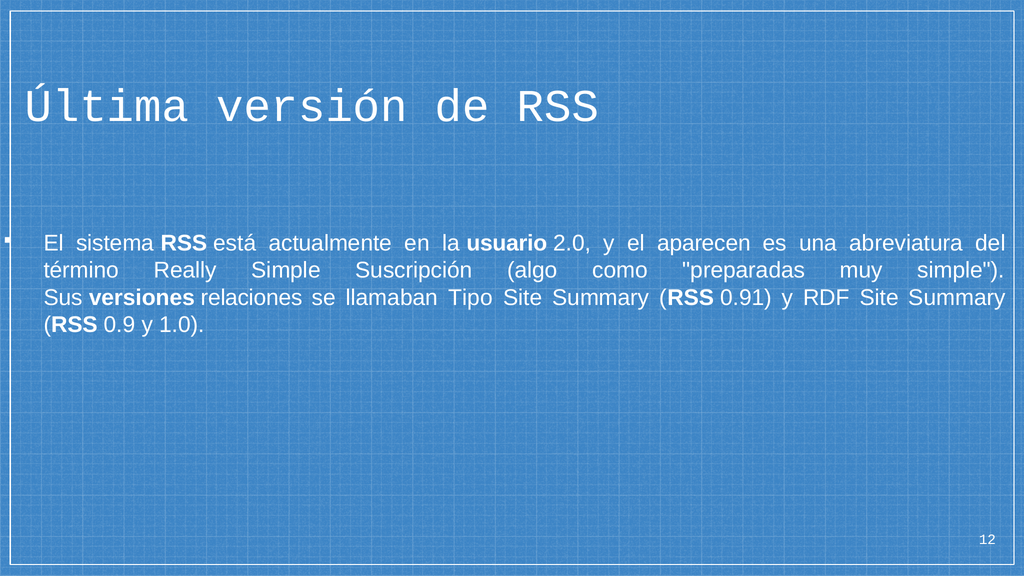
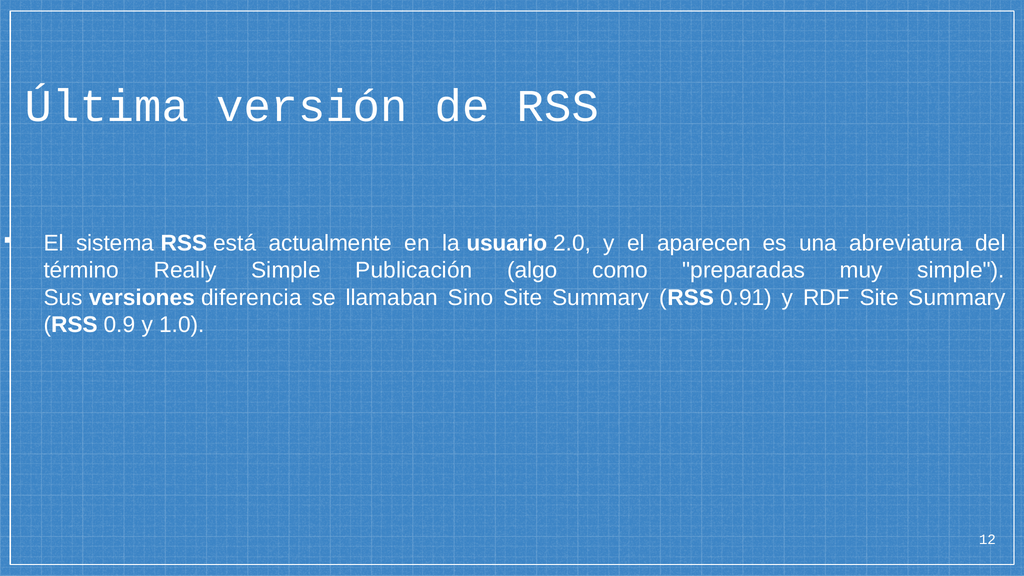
Suscripción: Suscripción -> Publicación
relaciones: relaciones -> diferencia
Tipo: Tipo -> Sino
